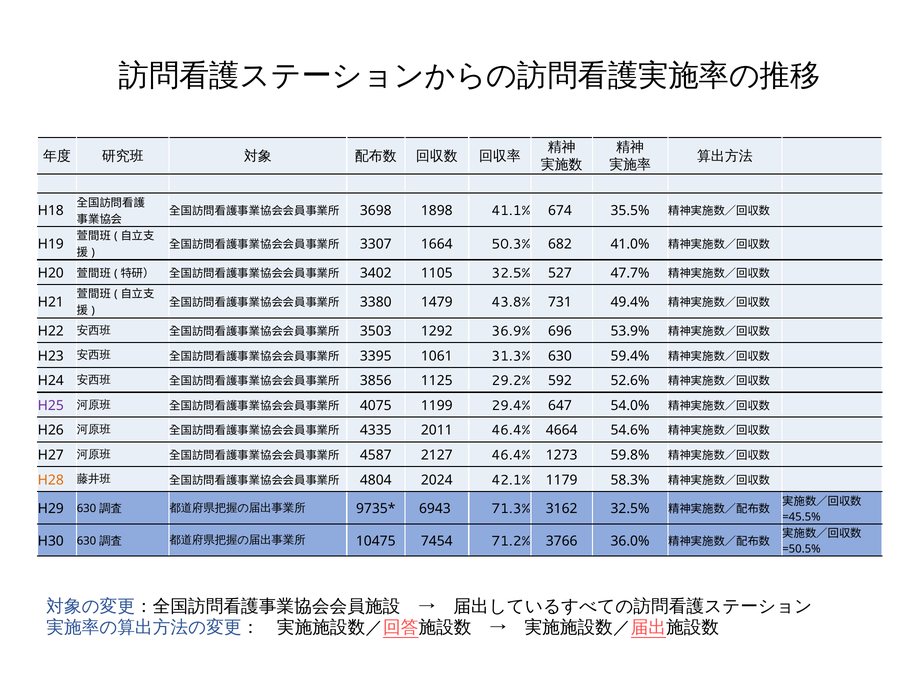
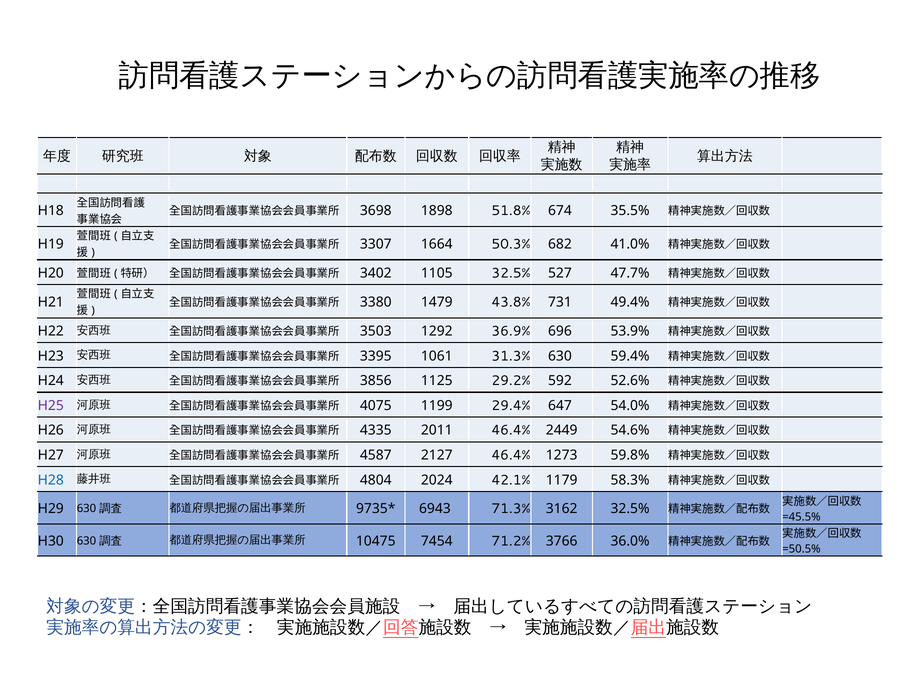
41.1%: 41.1% -> 51.8%
4664: 4664 -> 2449
H28 colour: orange -> blue
